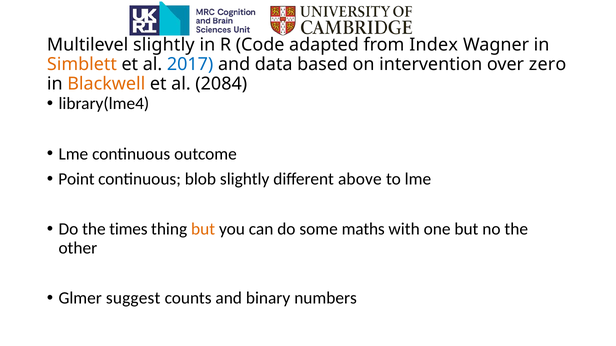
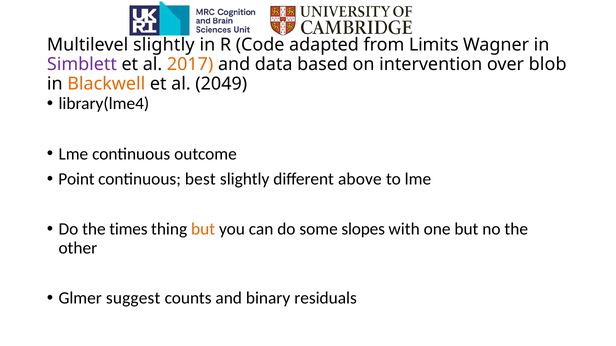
Index: Index -> Limits
Simblett colour: orange -> purple
2017 colour: blue -> orange
zero: zero -> blob
2084: 2084 -> 2049
blob: blob -> best
maths: maths -> slopes
numbers: numbers -> residuals
